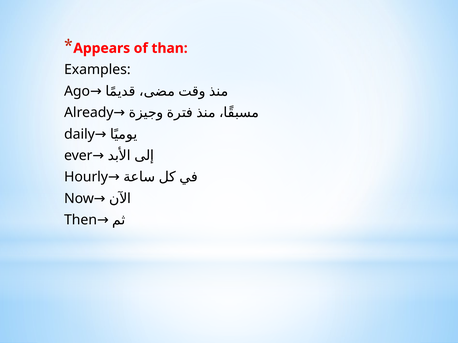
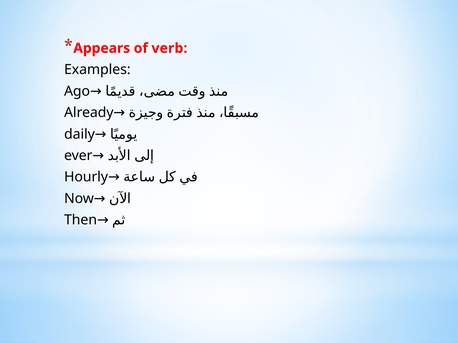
than: than -> verb
